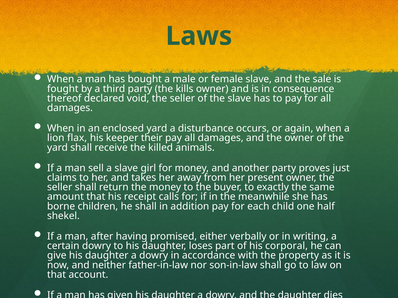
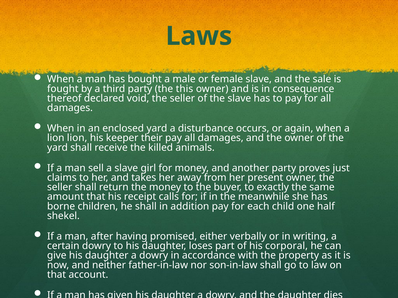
kills: kills -> this
lion flax: flax -> lion
